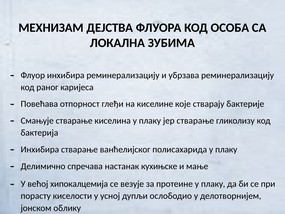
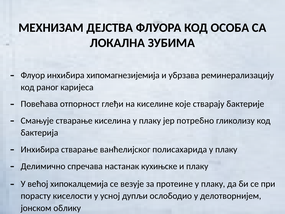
инхибира реминерализацију: реминерализацију -> хипомагнезијемија
јер стварање: стварање -> потребно
и мање: мање -> плаку
